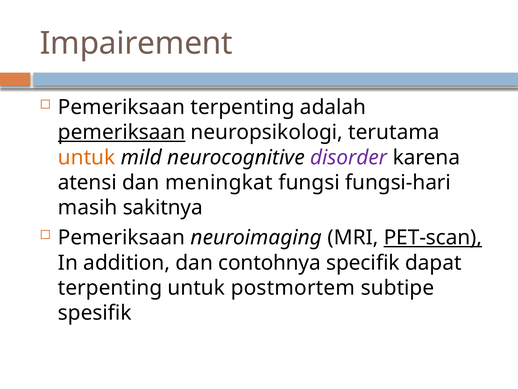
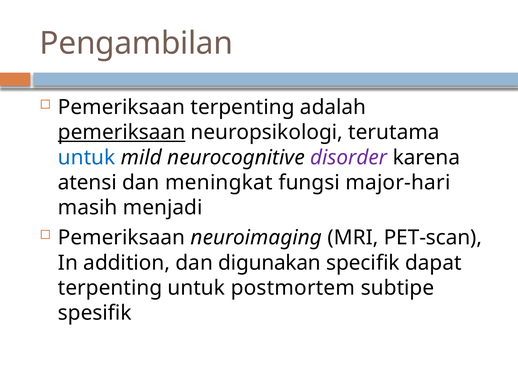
Impairement: Impairement -> Pengambilan
untuk at (87, 157) colour: orange -> blue
fungsi-hari: fungsi-hari -> major-hari
sakitnya: sakitnya -> menjadi
PET-scan underline: present -> none
contohnya: contohnya -> digunakan
